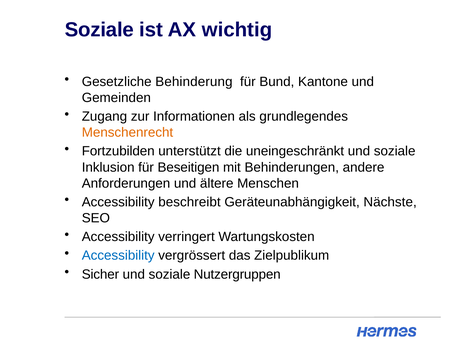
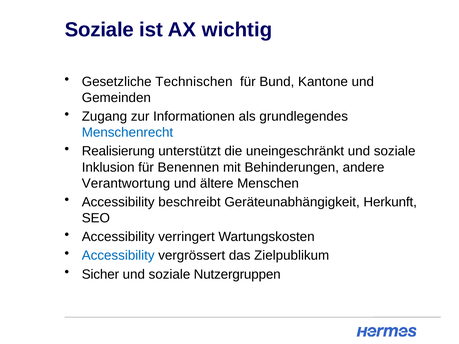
Behinderung: Behinderung -> Technischen
Menschenrecht colour: orange -> blue
Fortzubilden: Fortzubilden -> Realisierung
Beseitigen: Beseitigen -> Benennen
Anforderungen: Anforderungen -> Verantwortung
Nächste: Nächste -> Herkunft
